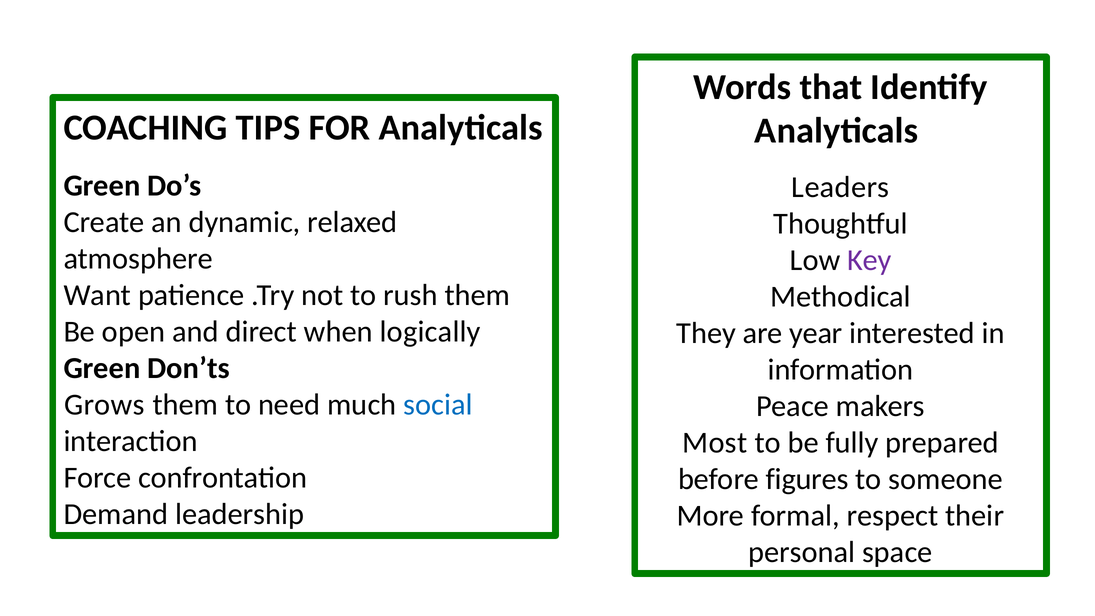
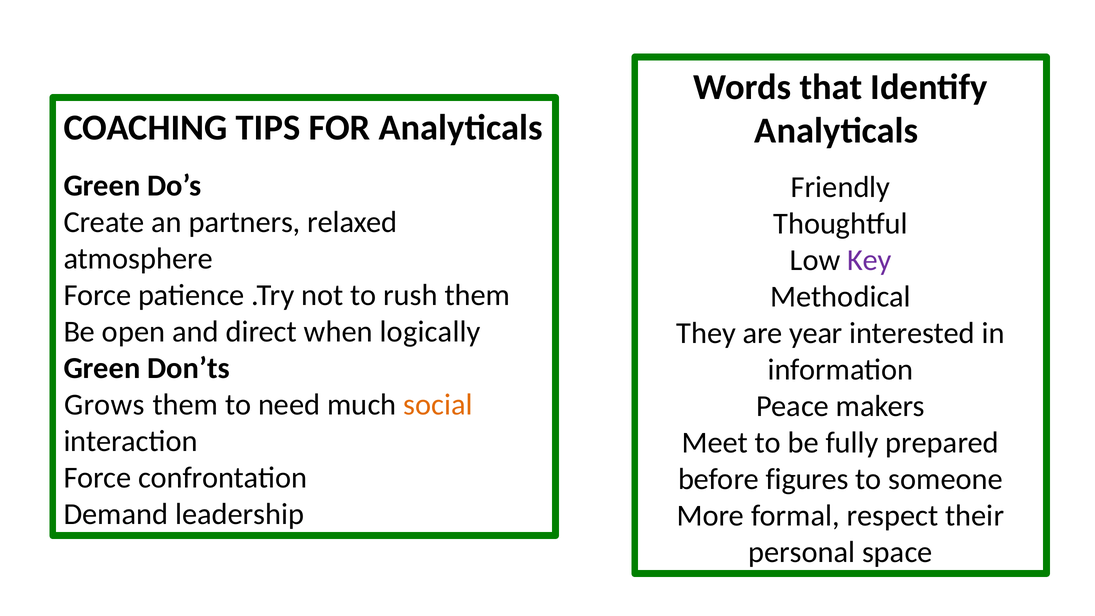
Leaders: Leaders -> Friendly
dynamic: dynamic -> partners
Want at (97, 295): Want -> Force
social colour: blue -> orange
Most: Most -> Meet
